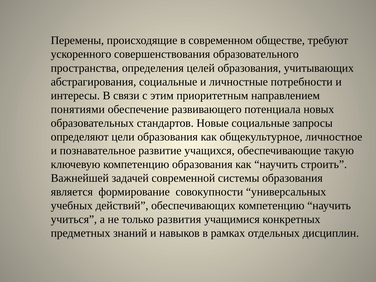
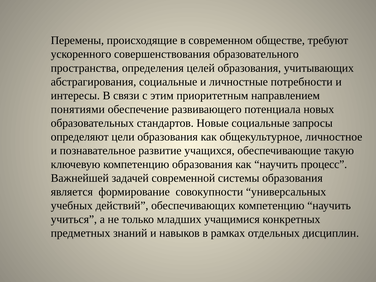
строить: строить -> процесс
развития: развития -> младших
